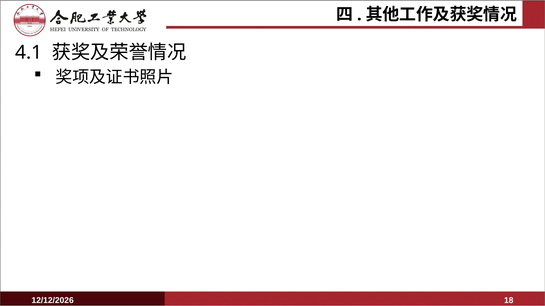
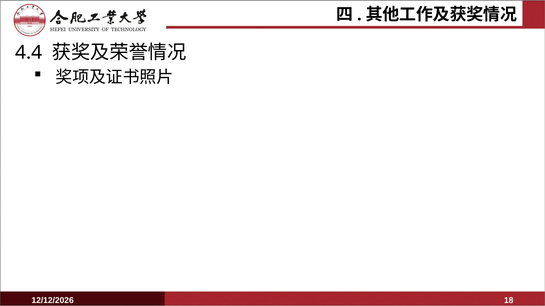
4.1: 4.1 -> 4.4
